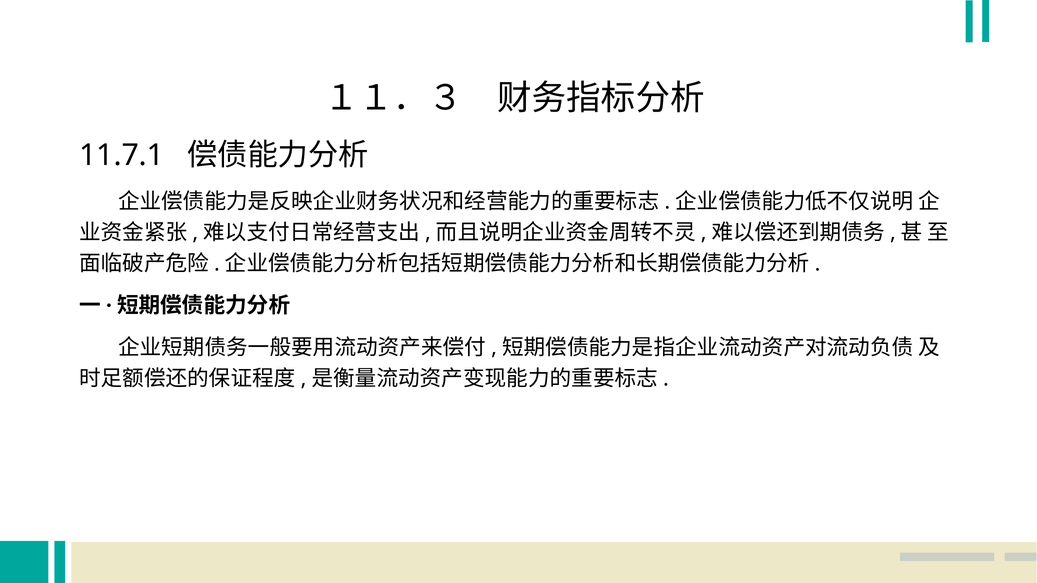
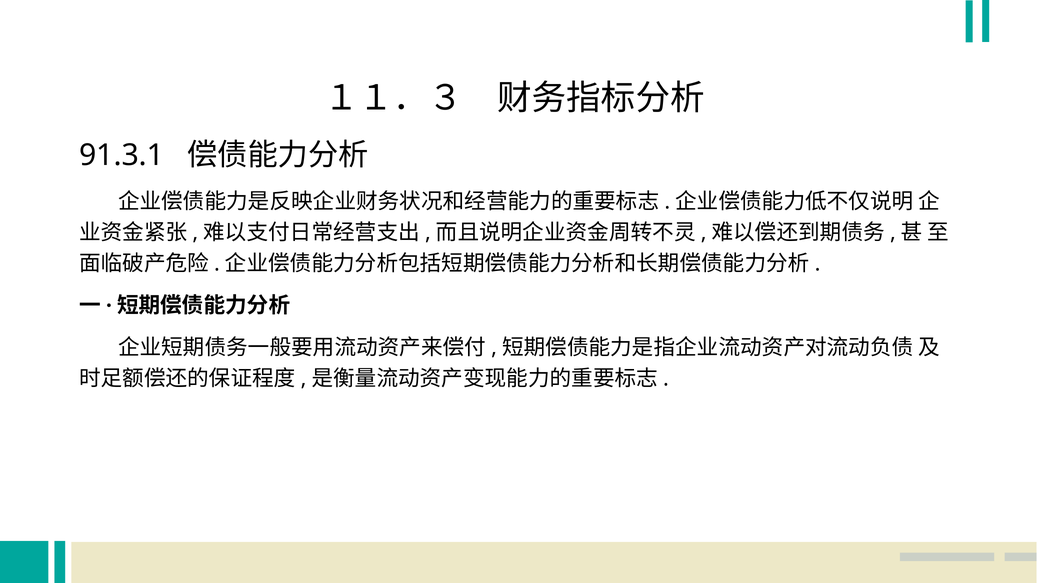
11.7.1: 11.7.1 -> 91.3.1
